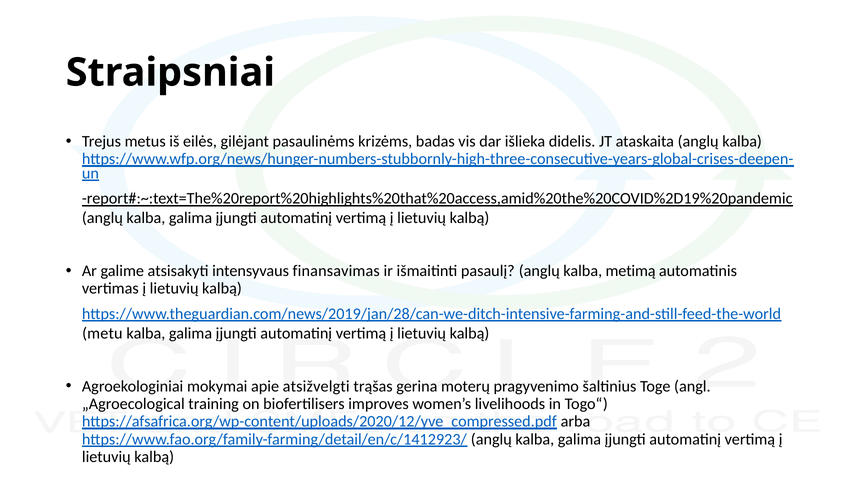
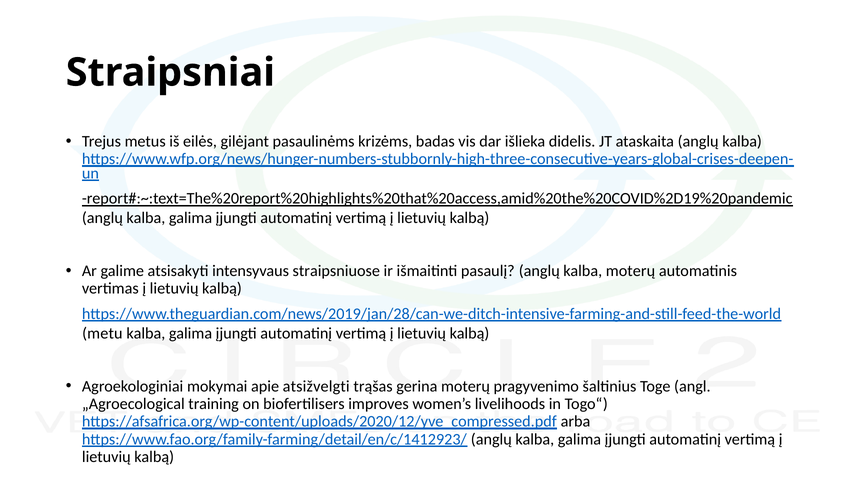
finansavimas: finansavimas -> straipsniuose
kalba metimą: metimą -> moterų
